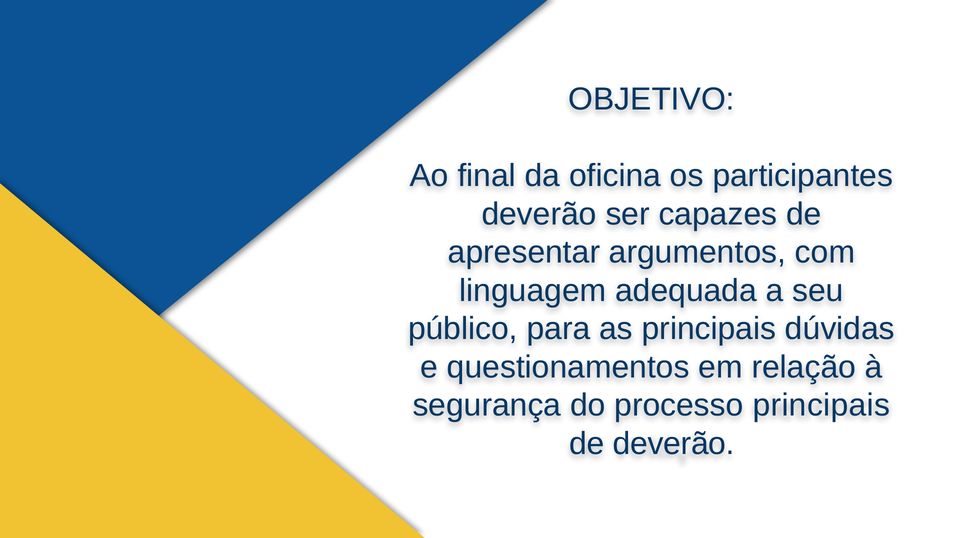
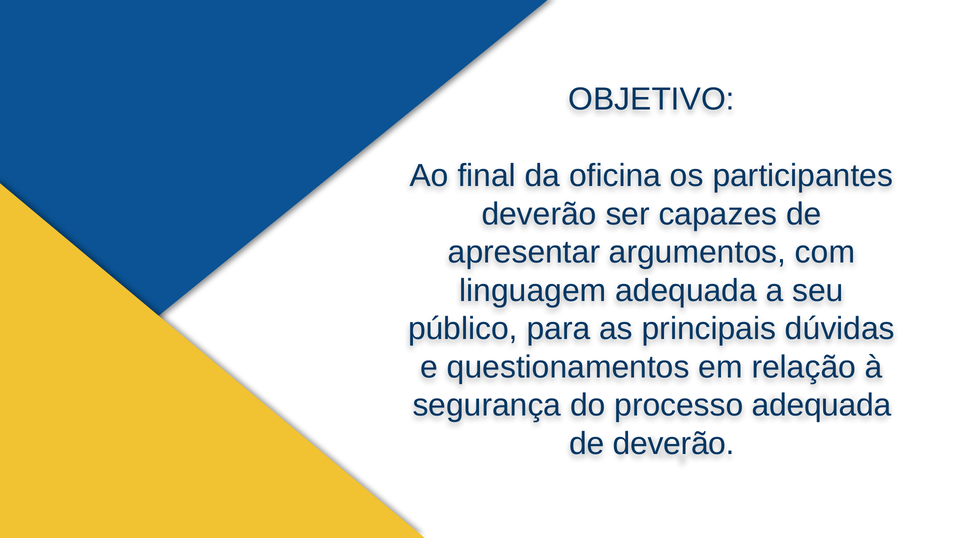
processo principais: principais -> adequada
